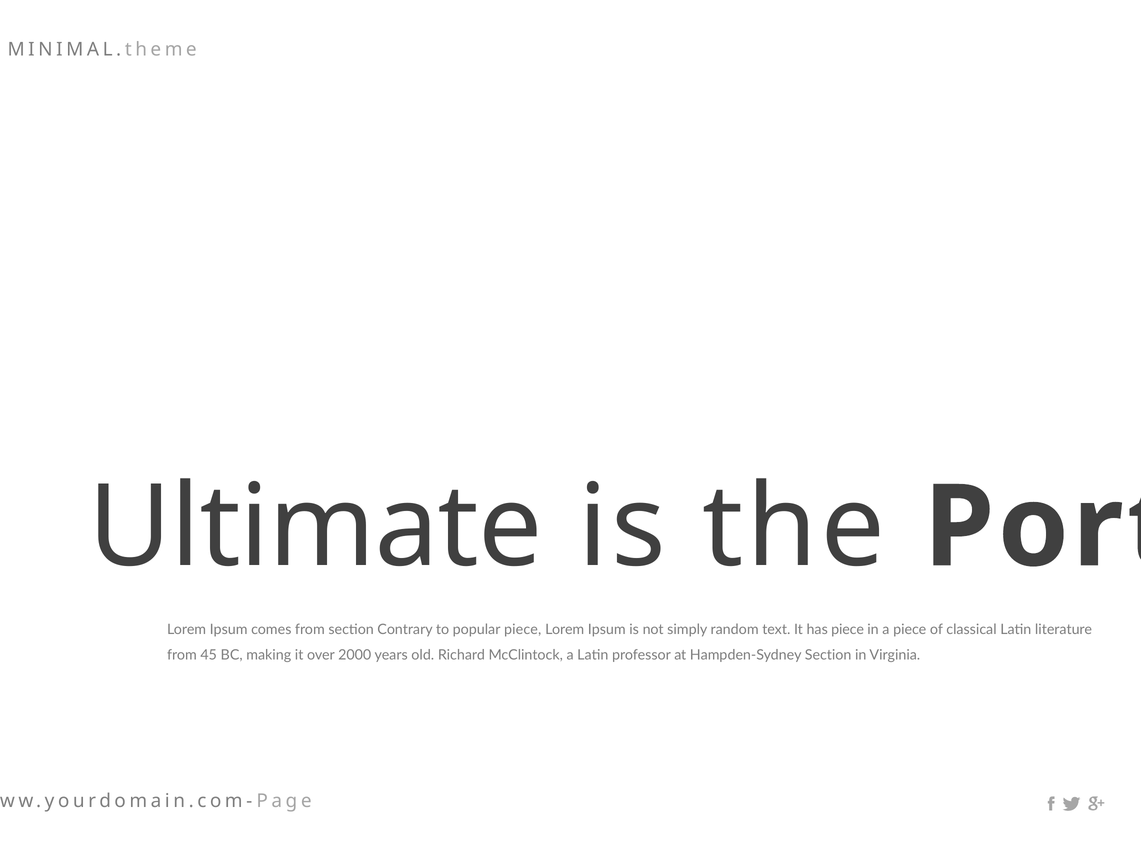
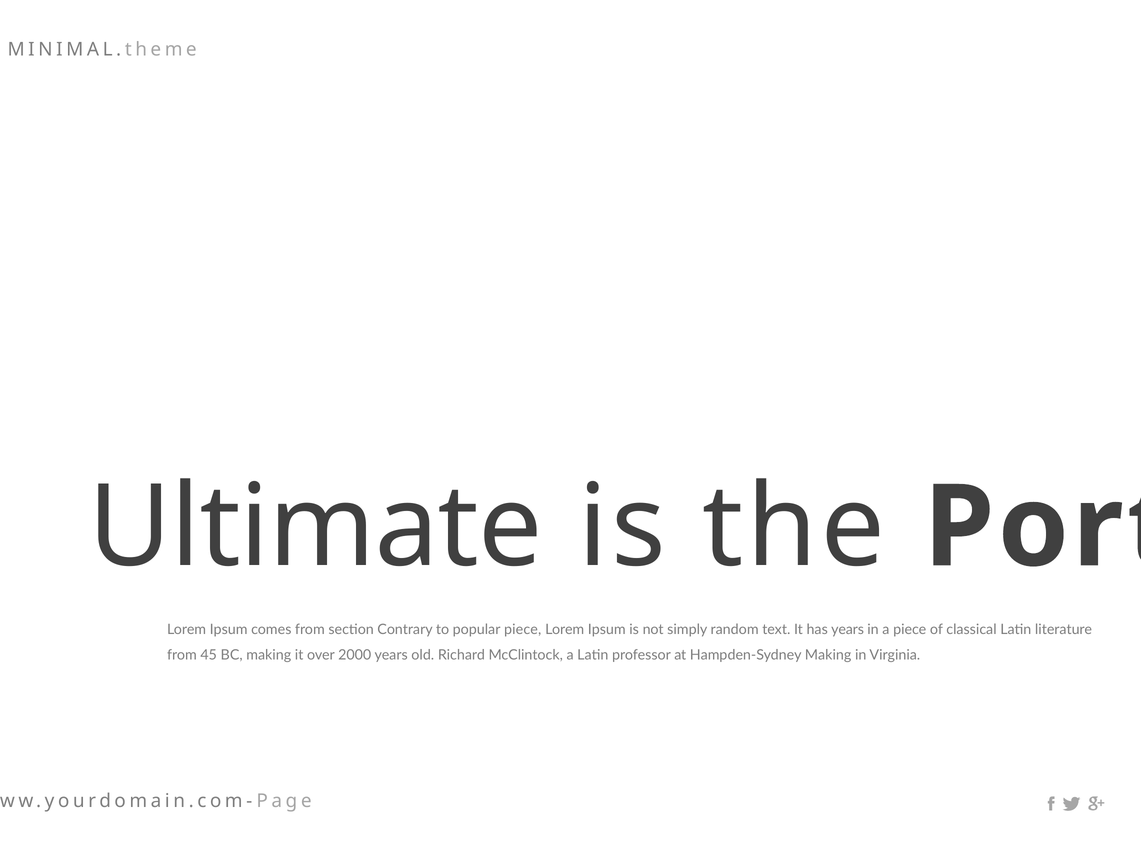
has piece: piece -> years
Hampden-Sydney Section: Section -> Making
